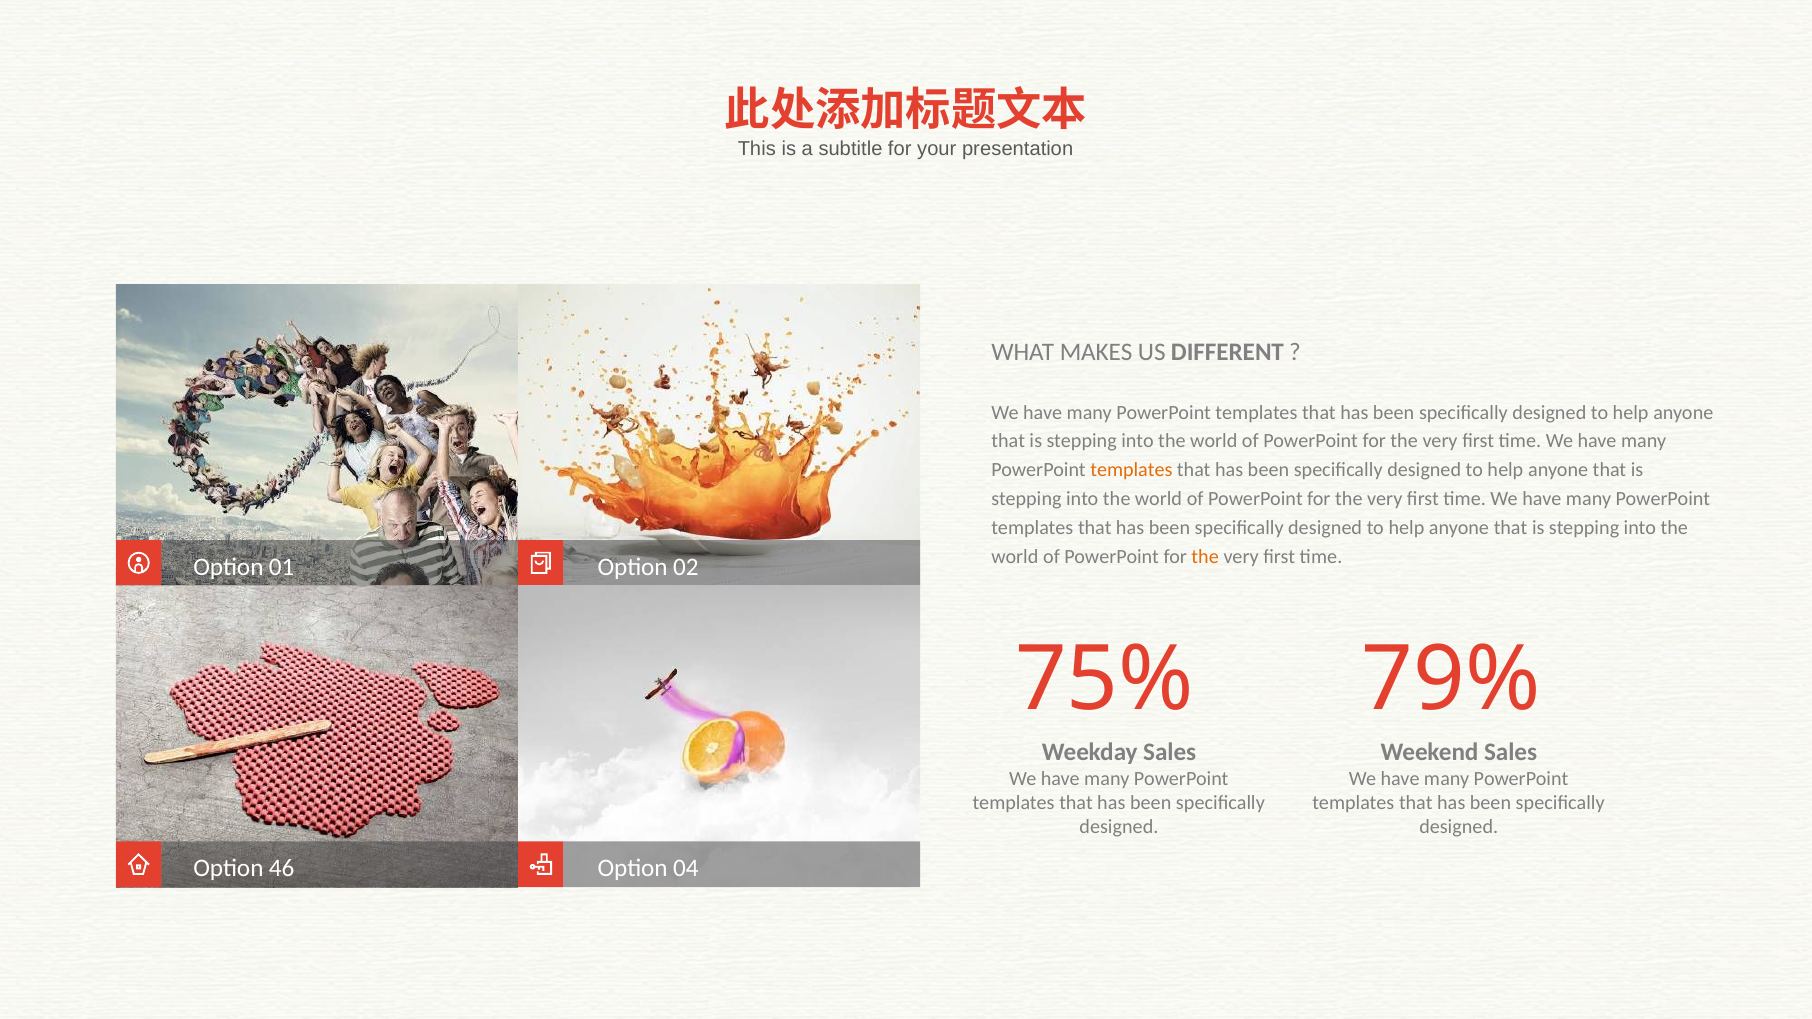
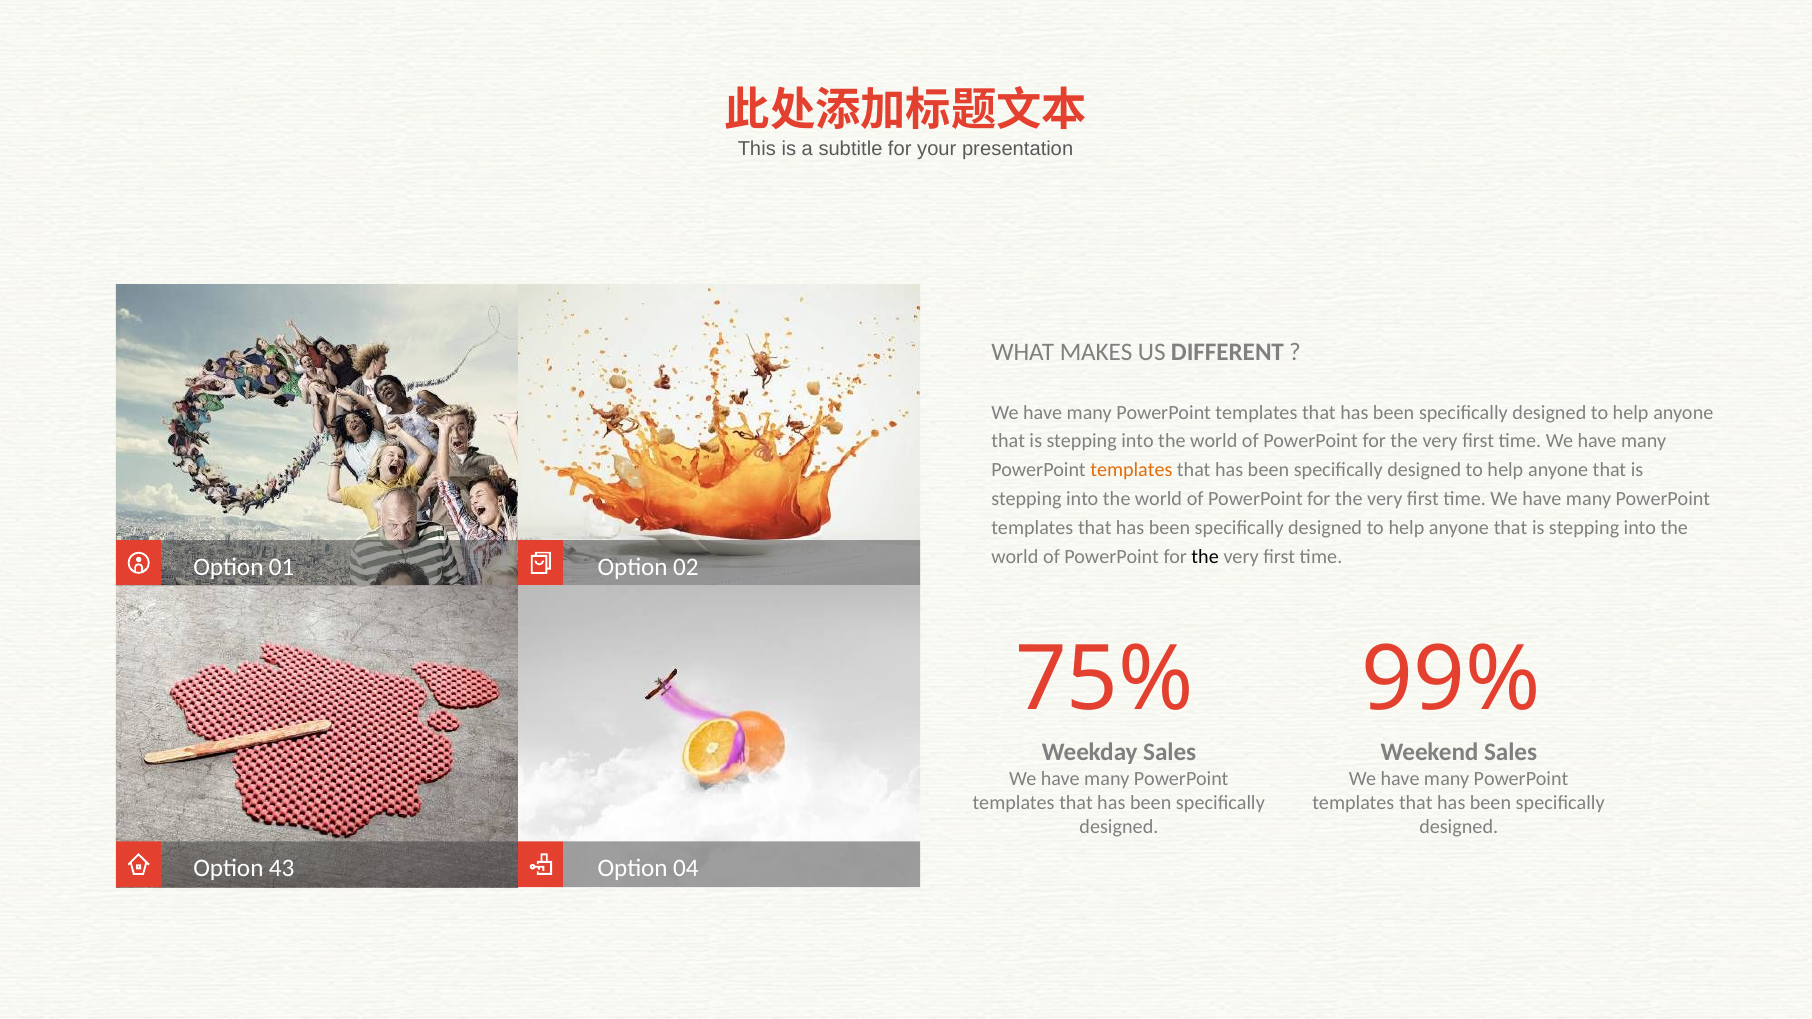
the at (1205, 557) colour: orange -> black
79%: 79% -> 99%
46: 46 -> 43
